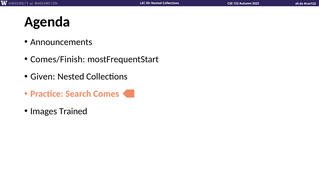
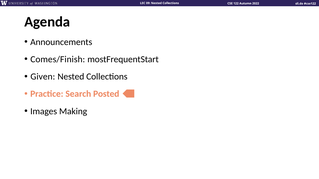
Comes: Comes -> Posted
Trained: Trained -> Making
